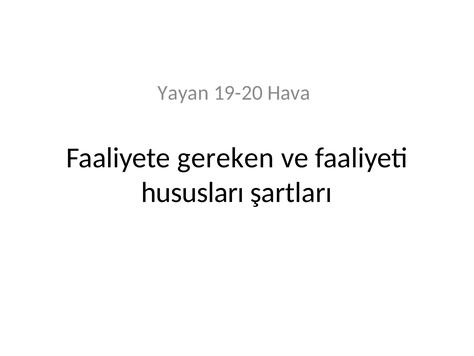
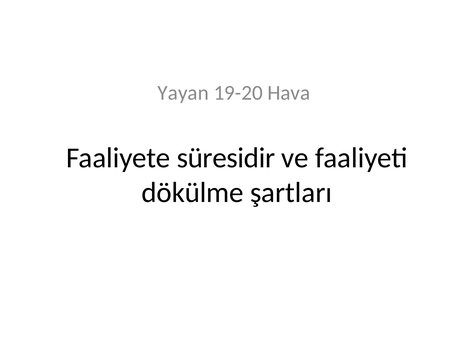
gereken: gereken -> süresidir
hususları: hususları -> dökülme
